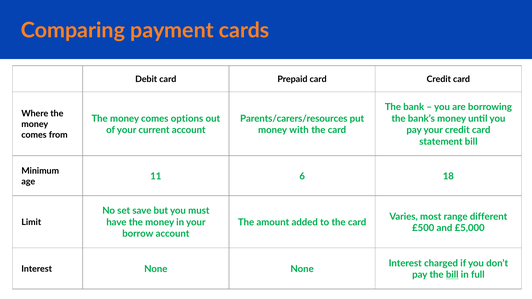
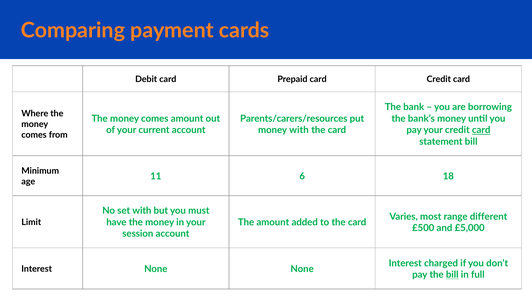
comes options: options -> amount
card at (481, 130) underline: none -> present
set save: save -> with
borrow: borrow -> session
